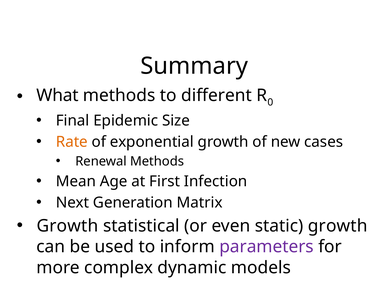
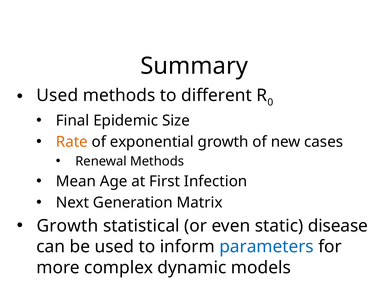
What at (57, 95): What -> Used
static growth: growth -> disease
parameters colour: purple -> blue
